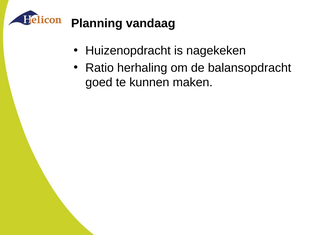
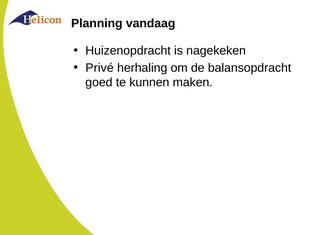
Ratio: Ratio -> Privé
